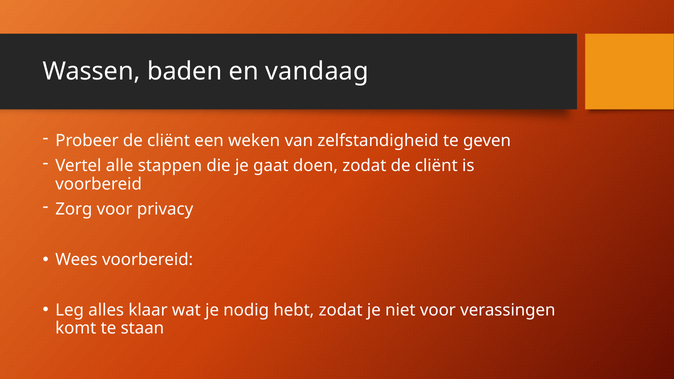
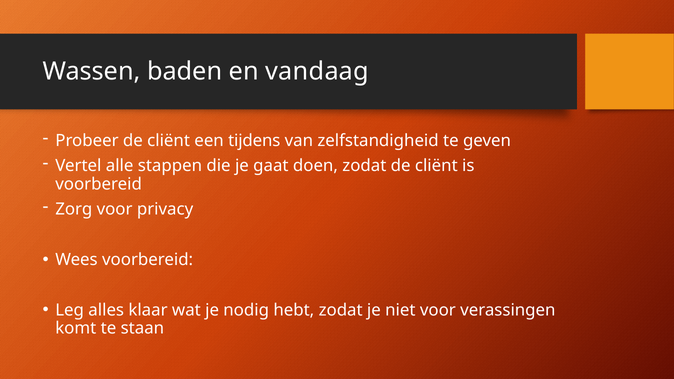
weken: weken -> tijdens
